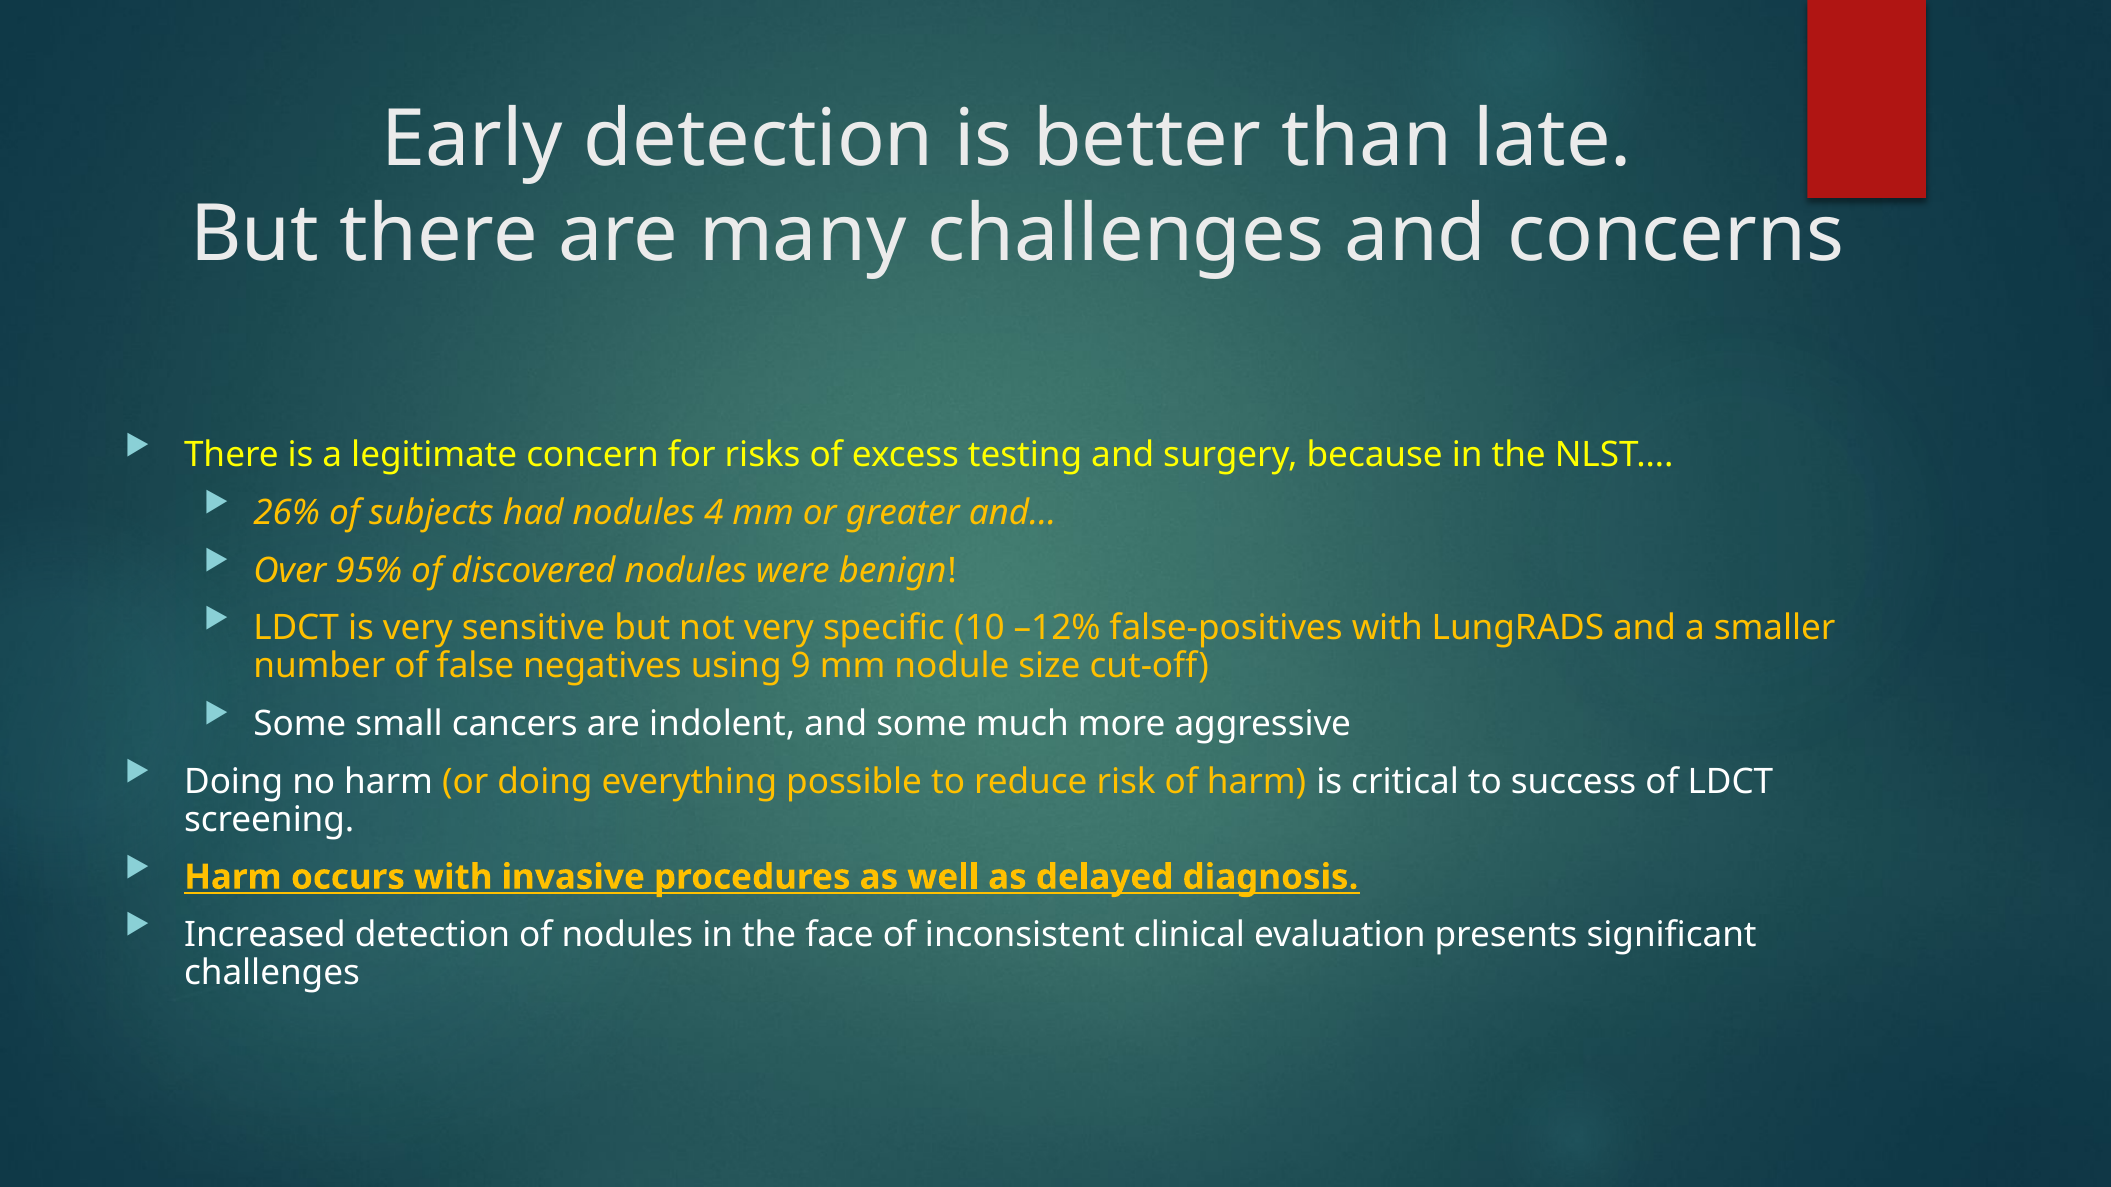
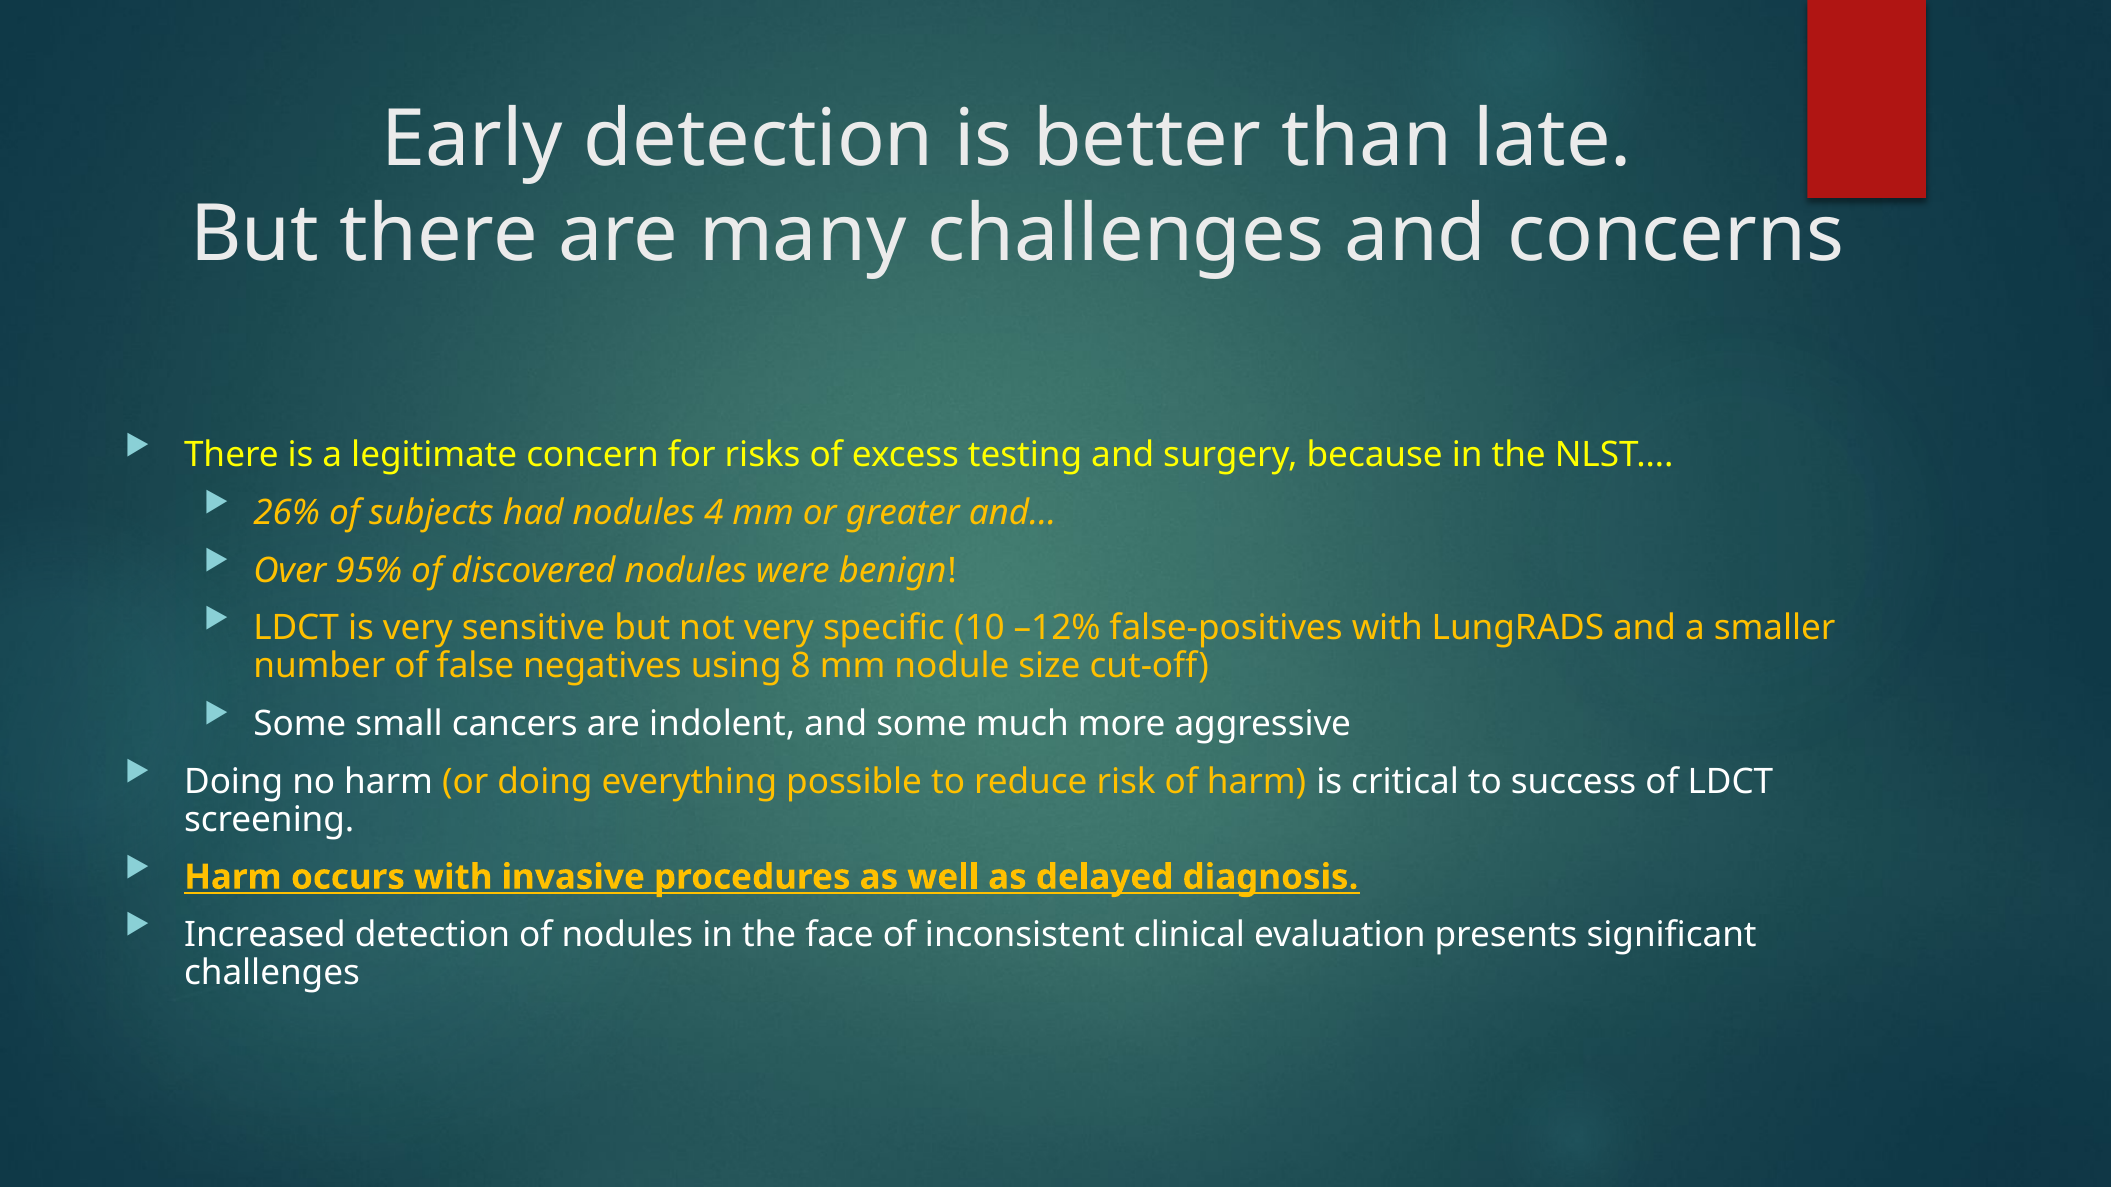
9: 9 -> 8
